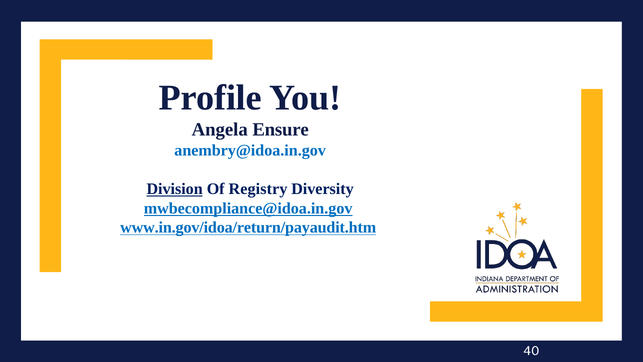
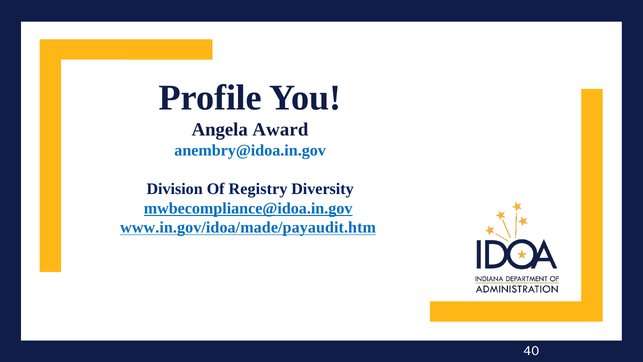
Ensure: Ensure -> Award
Division underline: present -> none
www.in.gov/idoa/return/payaudit.htm: www.in.gov/idoa/return/payaudit.htm -> www.in.gov/idoa/made/payaudit.htm
